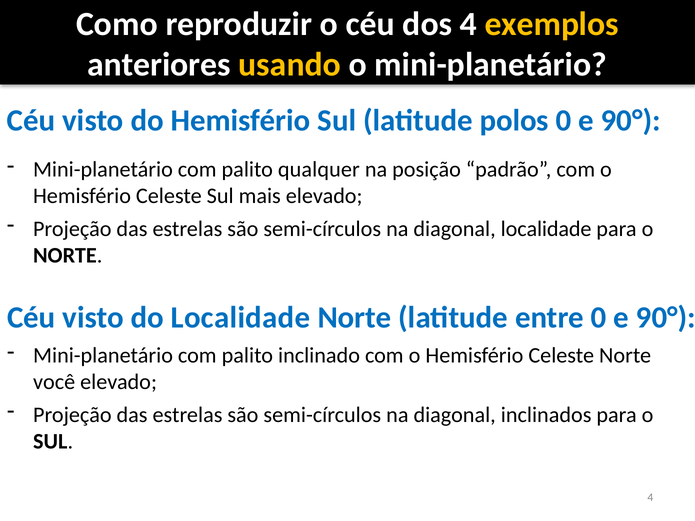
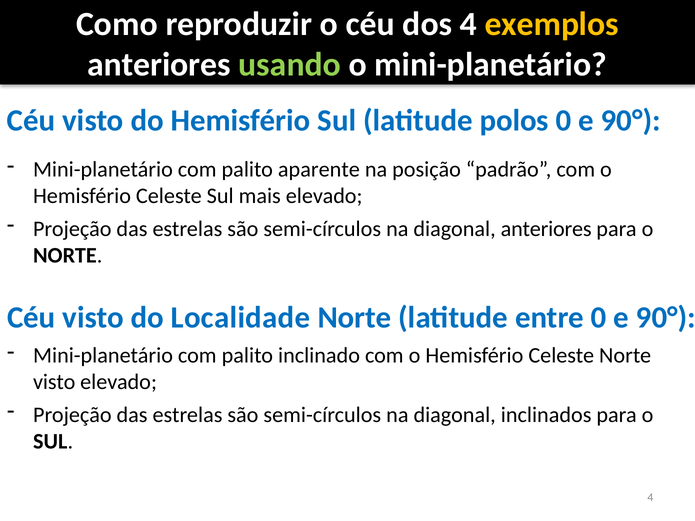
usando colour: yellow -> light green
qualquer: qualquer -> aparente
diagonal localidade: localidade -> anteriores
você at (54, 382): você -> visto
